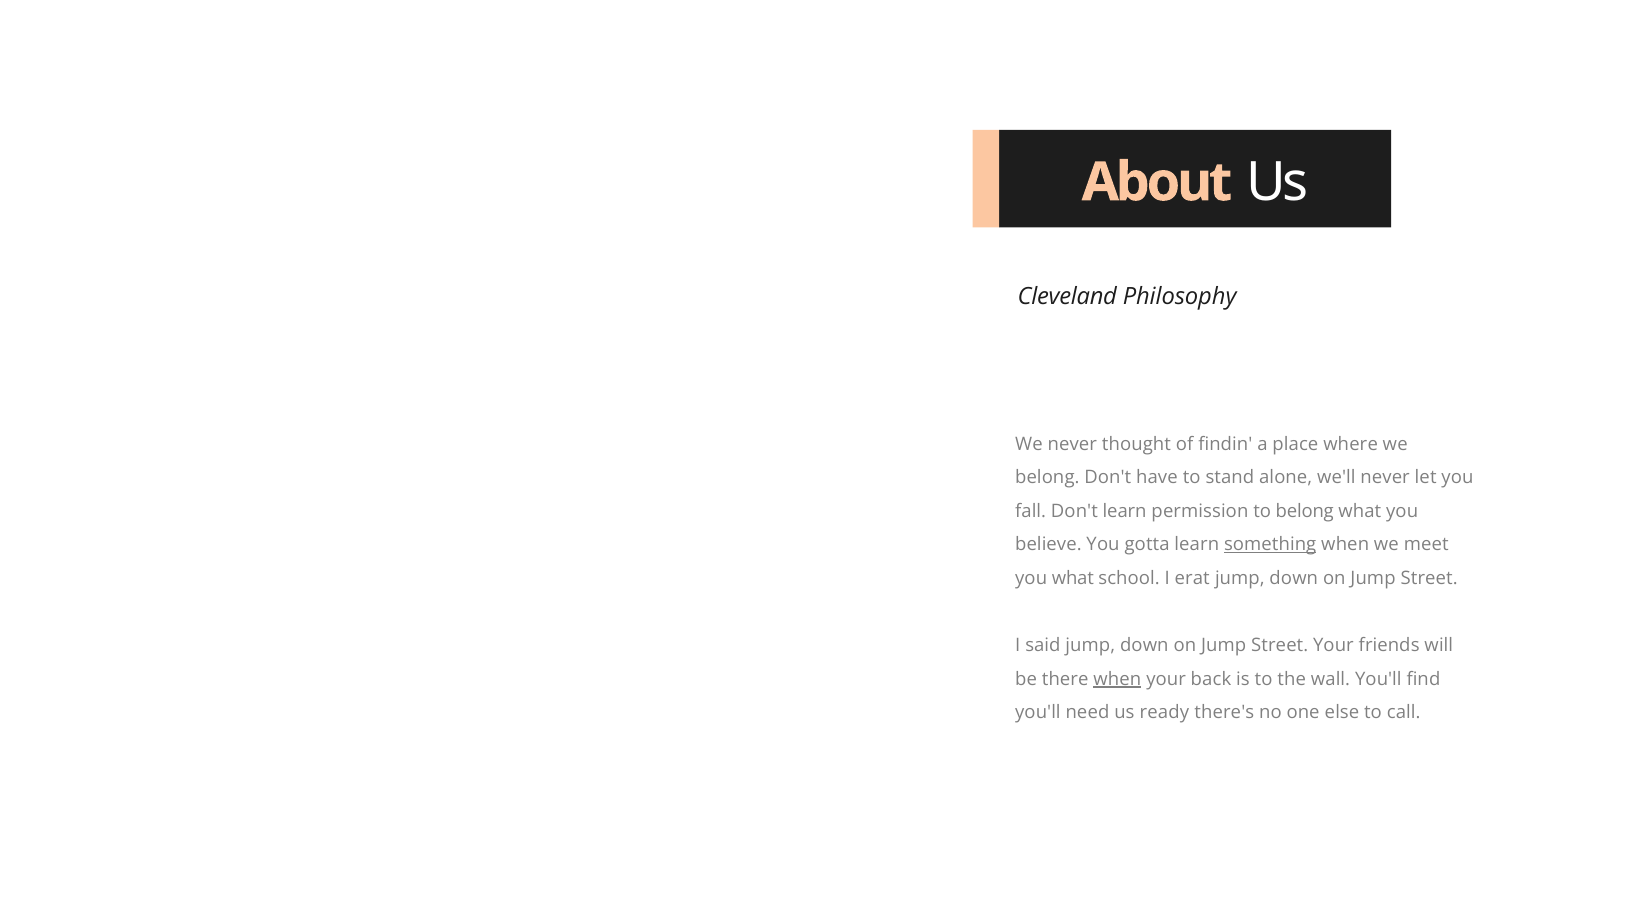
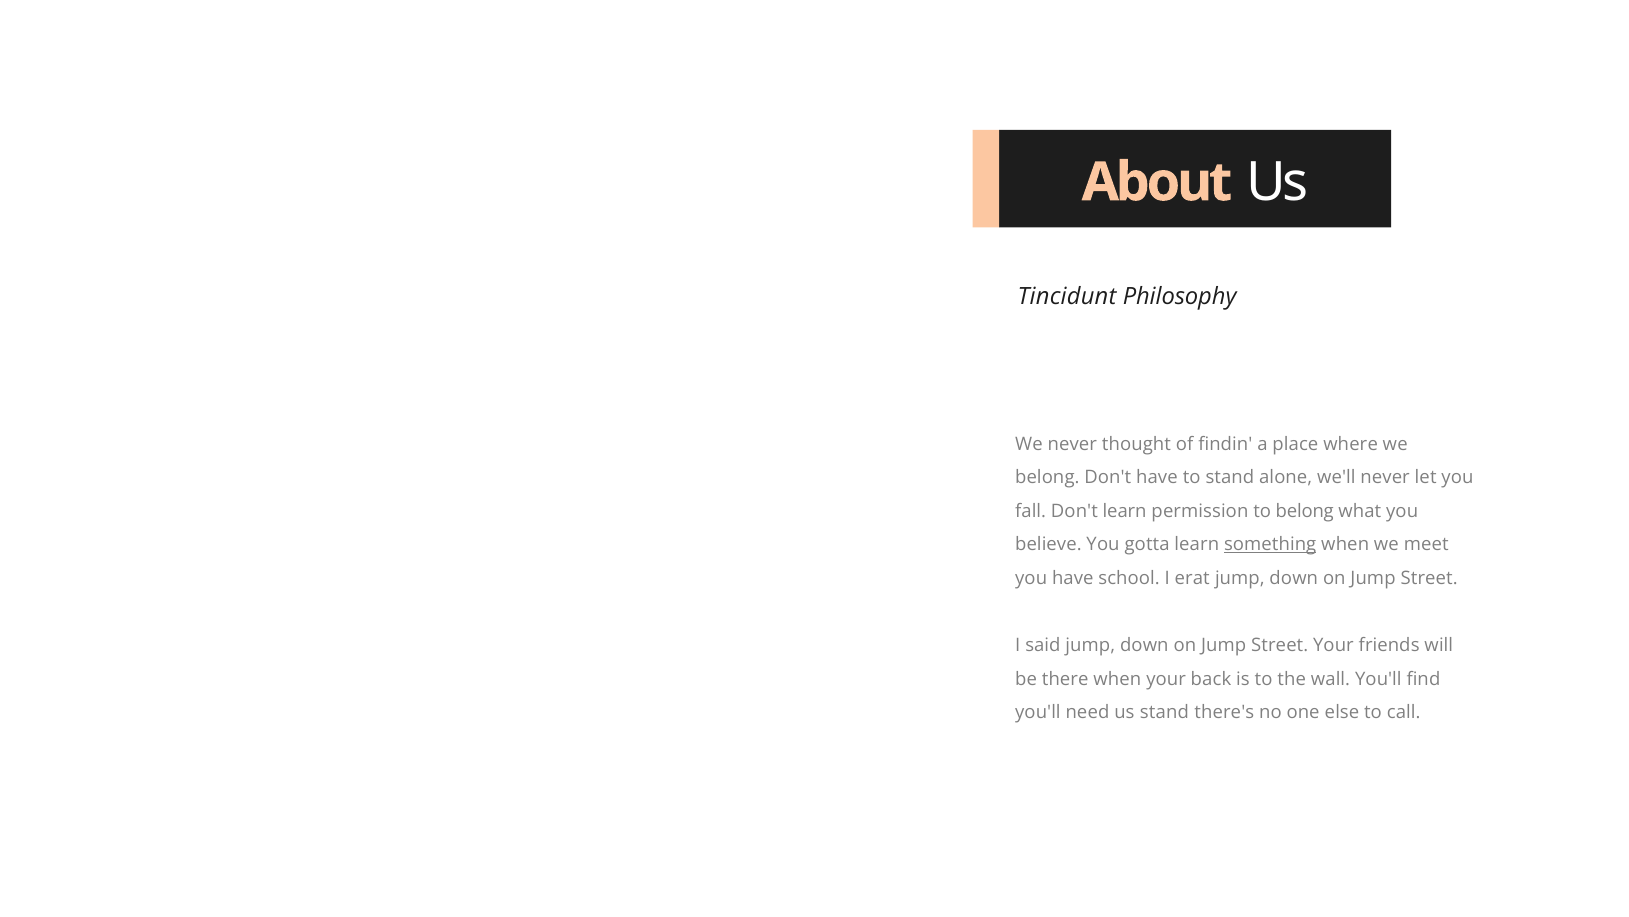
Cleveland: Cleveland -> Tincidunt
you what: what -> have
when at (1117, 679) underline: present -> none
us ready: ready -> stand
